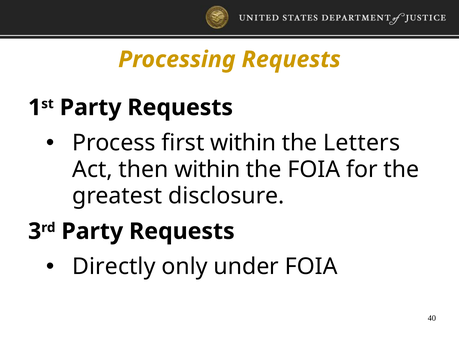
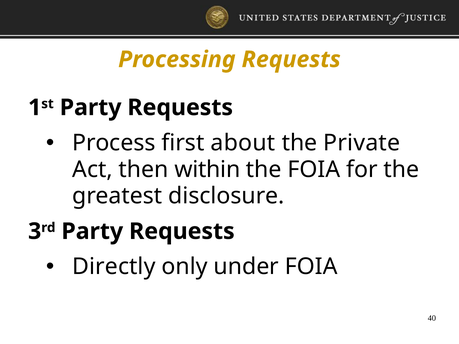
first within: within -> about
Letters: Letters -> Private
